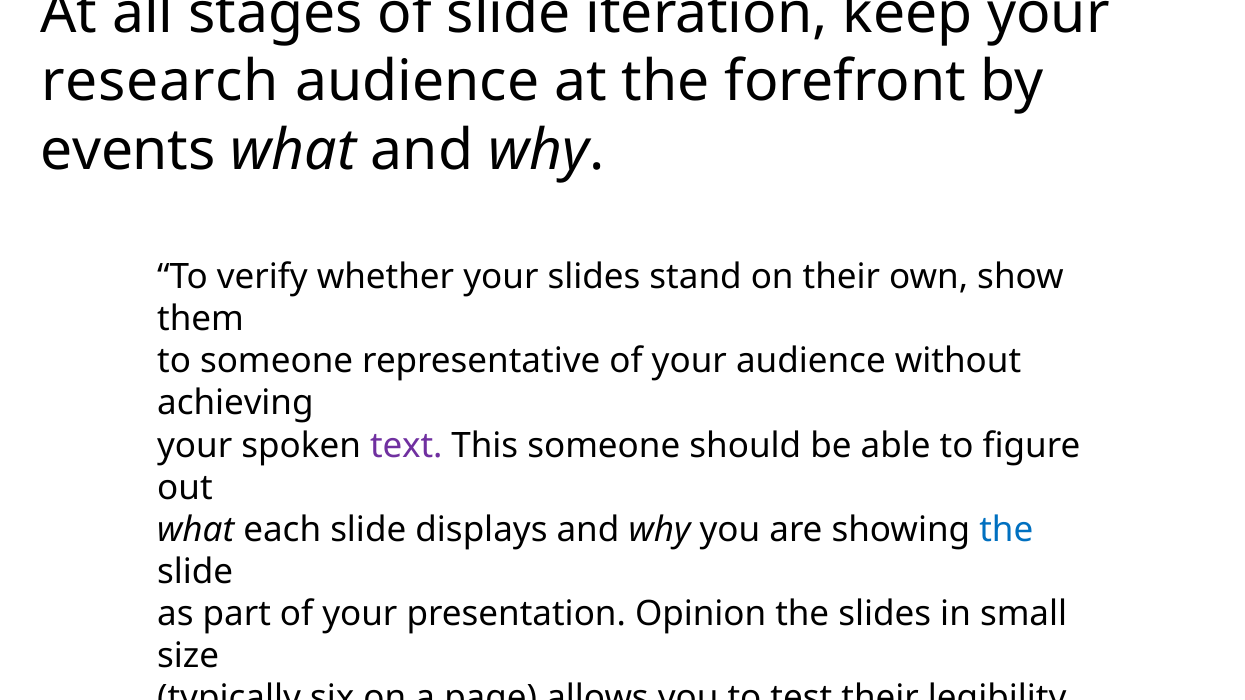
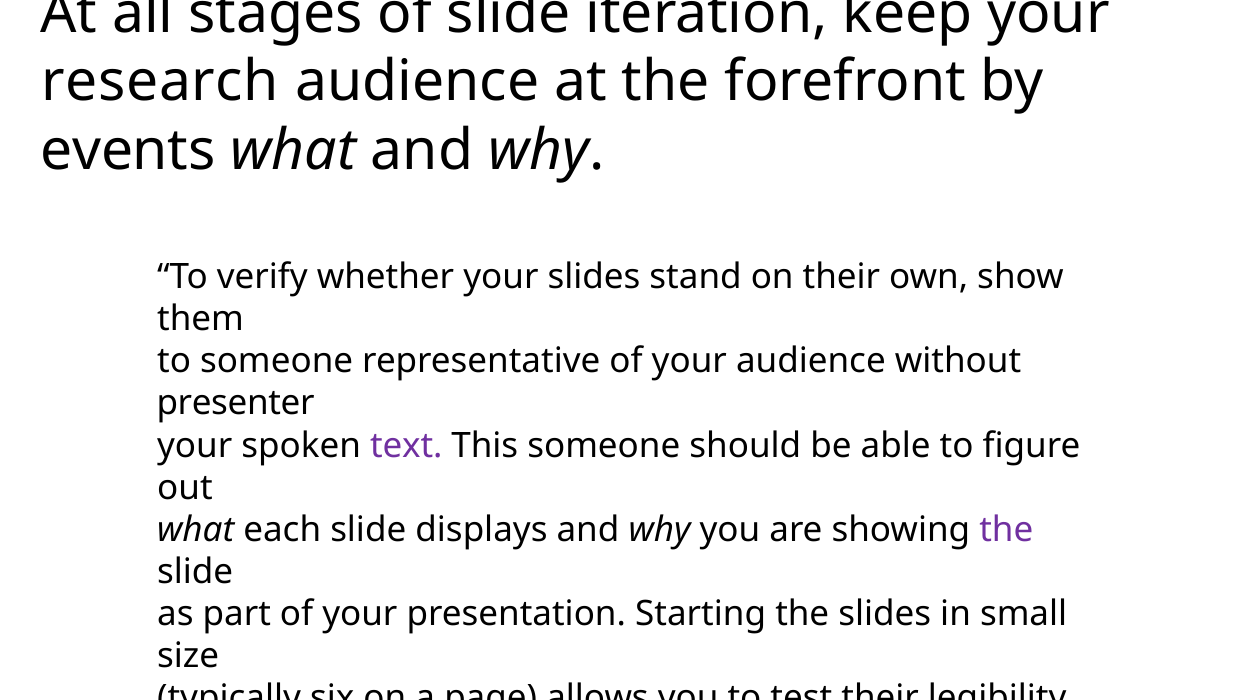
achieving: achieving -> presenter
the at (1006, 530) colour: blue -> purple
Opinion: Opinion -> Starting
